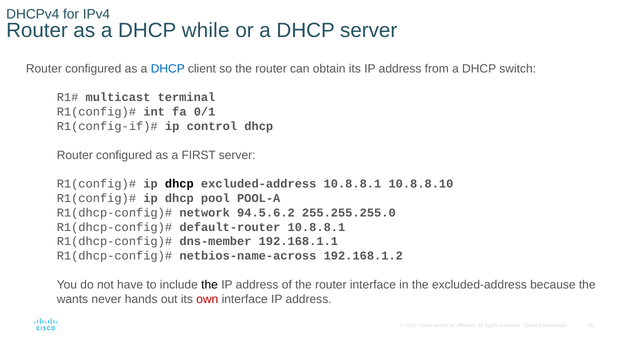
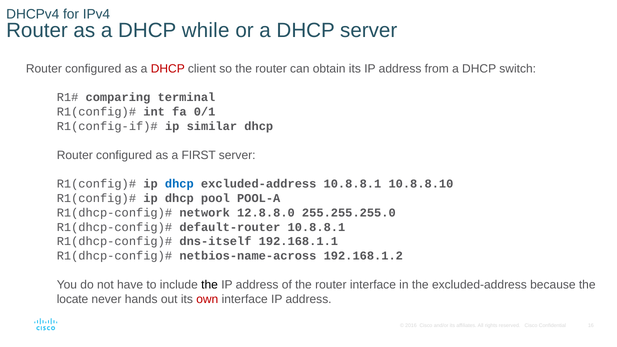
DHCP at (168, 69) colour: blue -> red
multicast: multicast -> comparing
control: control -> similar
dhcp at (179, 184) colour: black -> blue
94.5.6.2: 94.5.6.2 -> 12.8.8.0
dns-member: dns-member -> dns-itself
wants: wants -> locate
